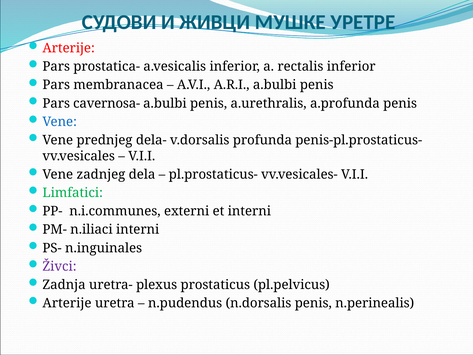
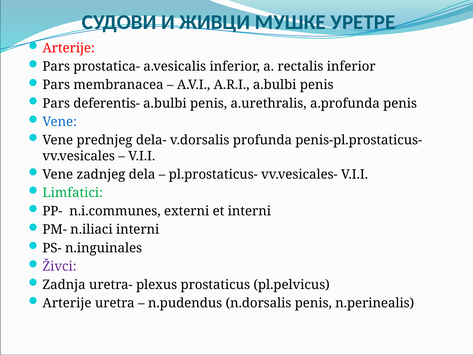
cavernosa-: cavernosa- -> deferentis-
